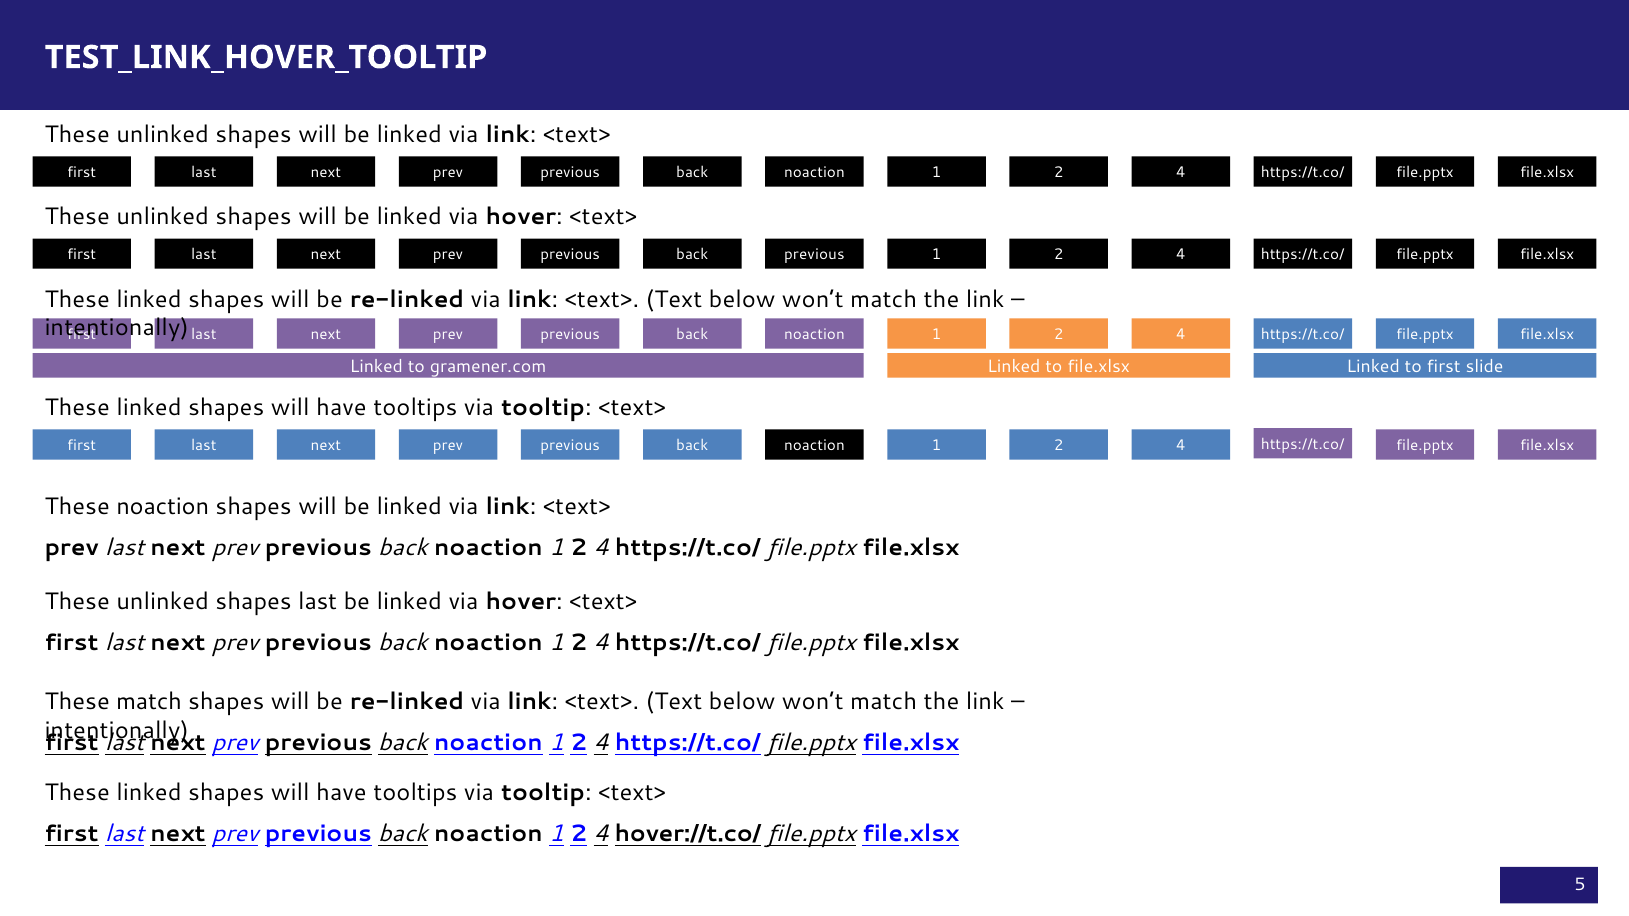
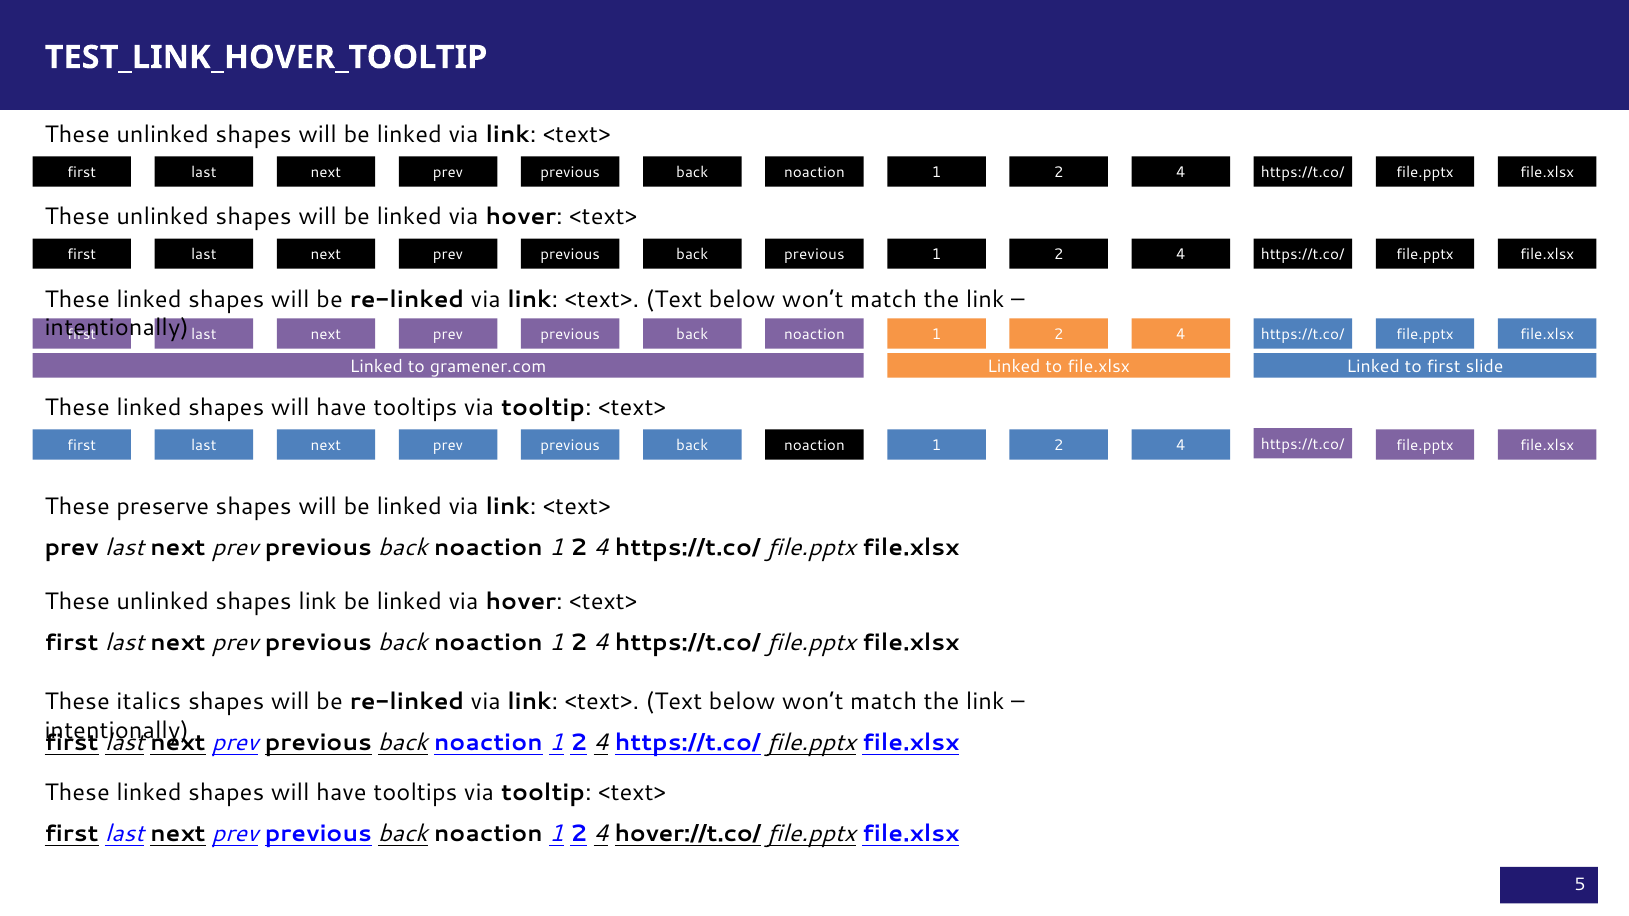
These noaction: noaction -> preserve
shapes last: last -> link
These match: match -> italics
